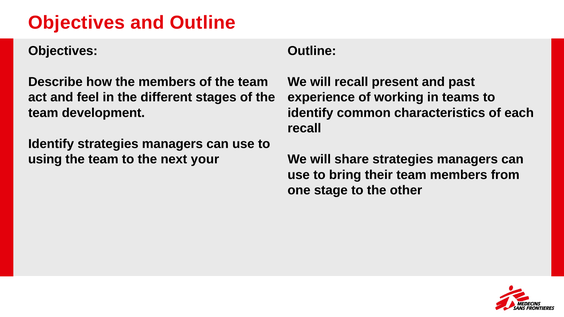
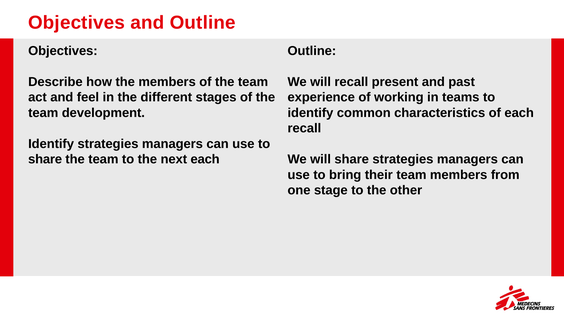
using at (45, 159): using -> share
next your: your -> each
